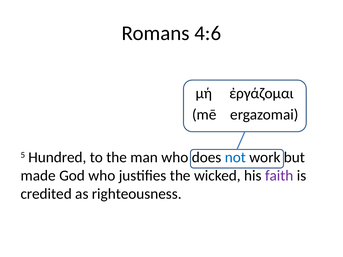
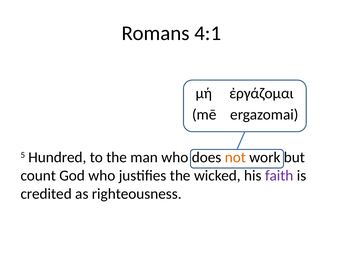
4:6: 4:6 -> 4:1
not colour: blue -> orange
made: made -> count
